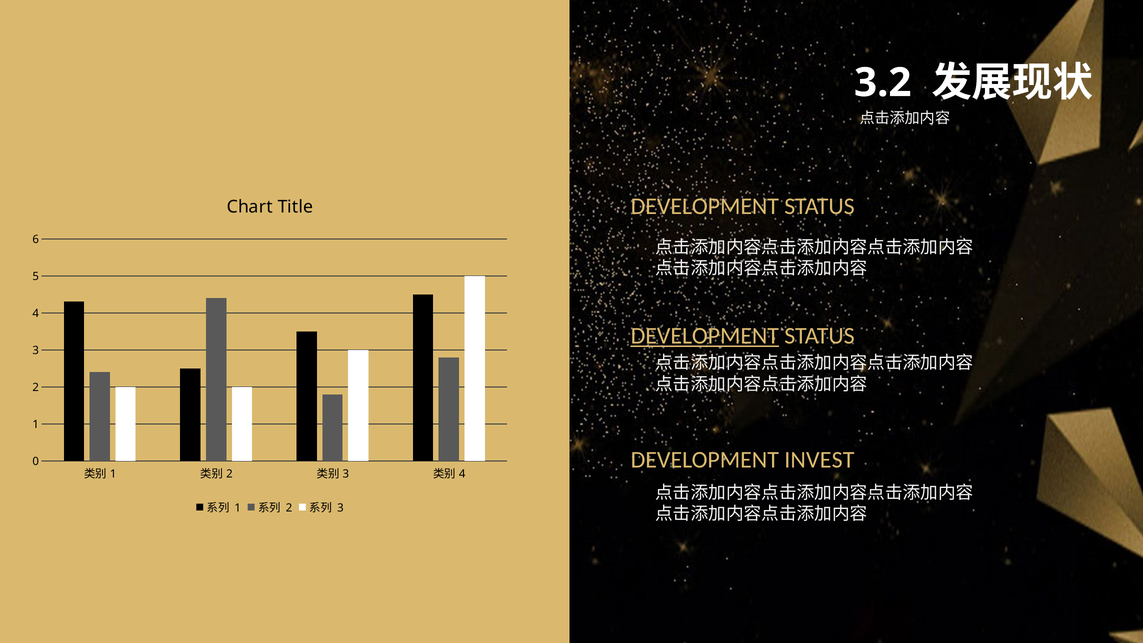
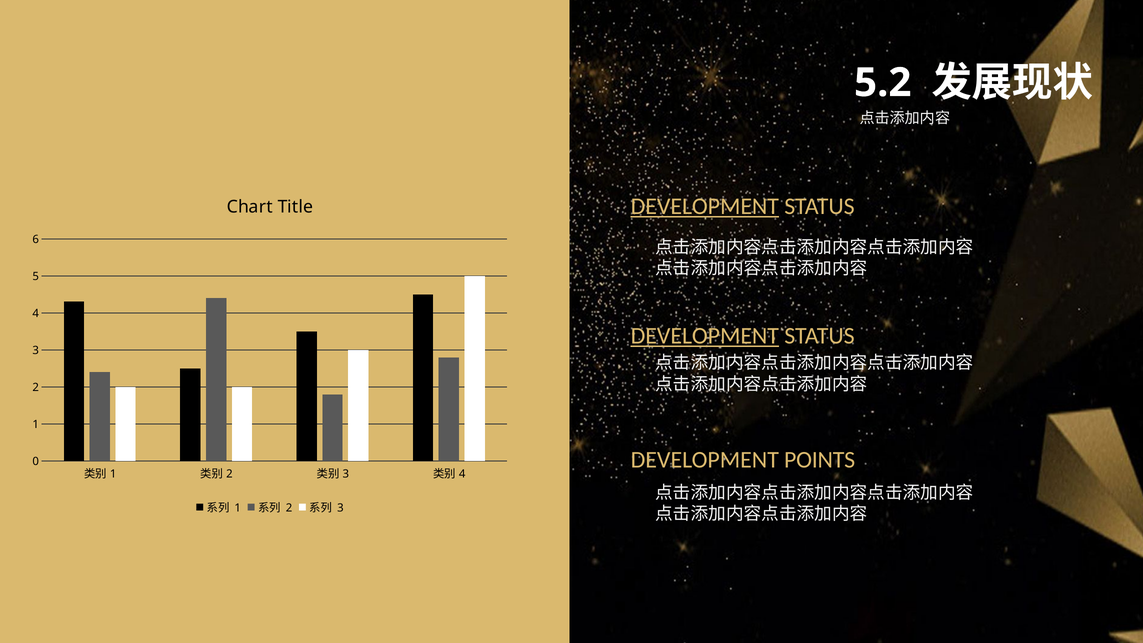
3.2: 3.2 -> 5.2
DEVELOPMENT at (705, 207) underline: none -> present
INVEST: INVEST -> POINTS
